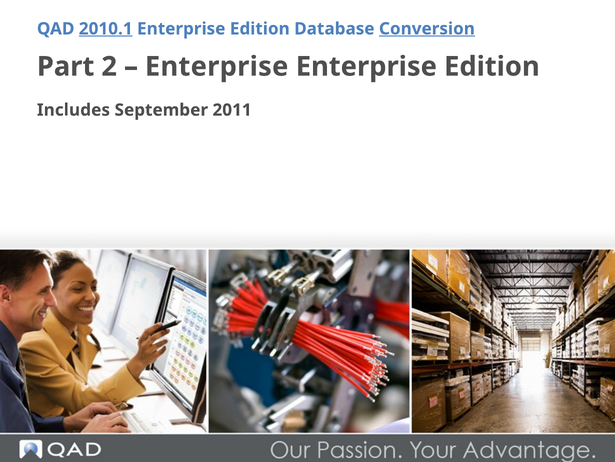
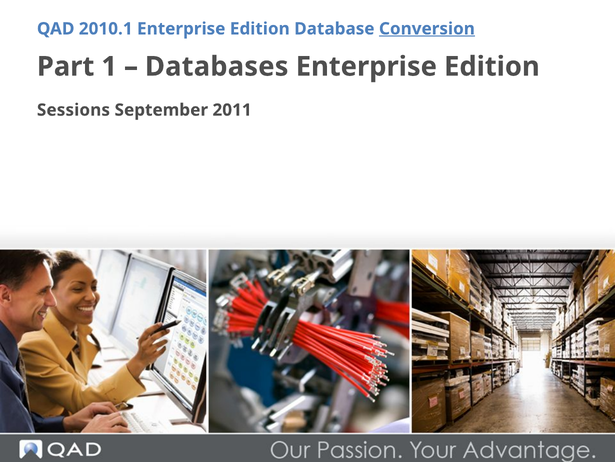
2010.1 underline: present -> none
2: 2 -> 1
Enterprise at (217, 66): Enterprise -> Databases
Includes: Includes -> Sessions
